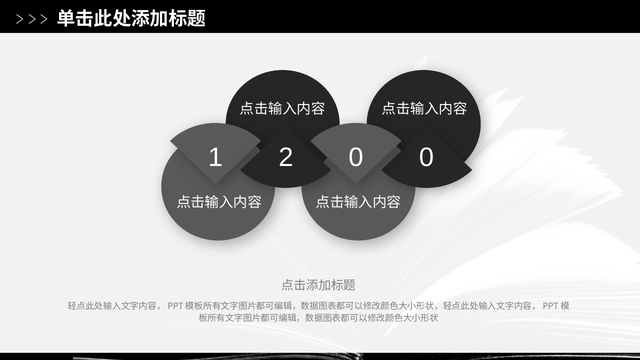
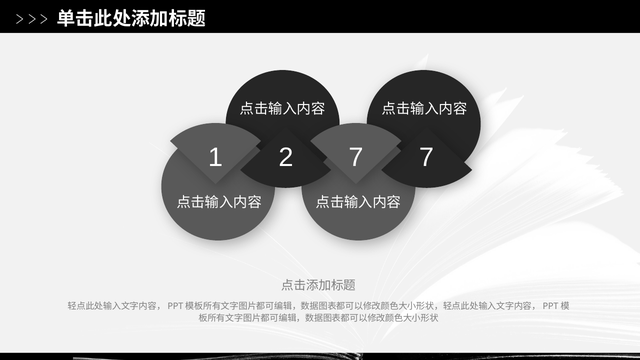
2 0: 0 -> 7
1 0: 0 -> 7
